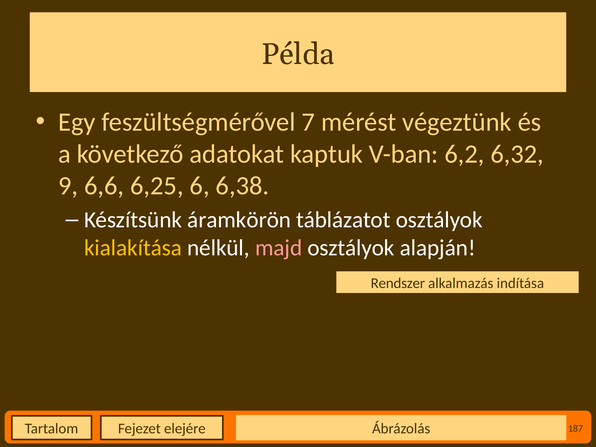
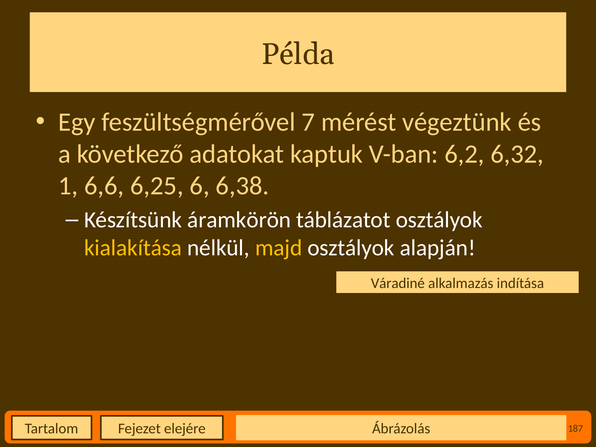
9: 9 -> 1
majd colour: pink -> yellow
Rendszer: Rendszer -> Váradiné
